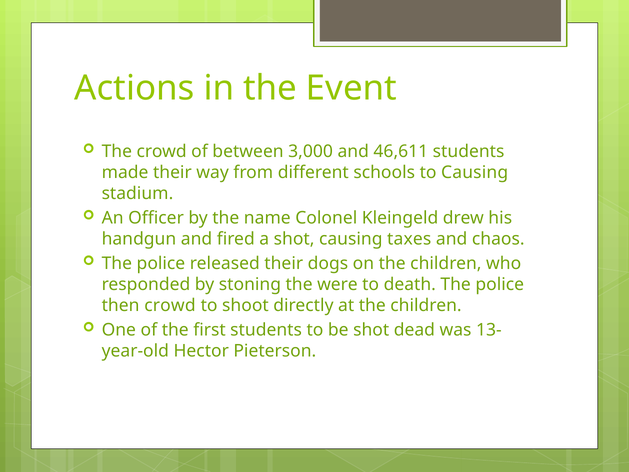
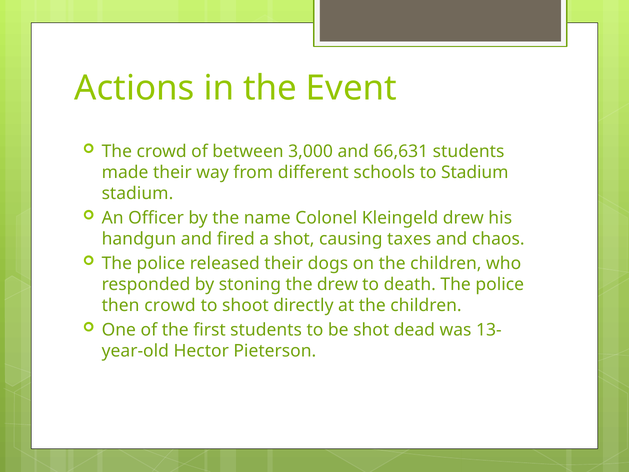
46,611: 46,611 -> 66,631
to Causing: Causing -> Stadium
the were: were -> drew
